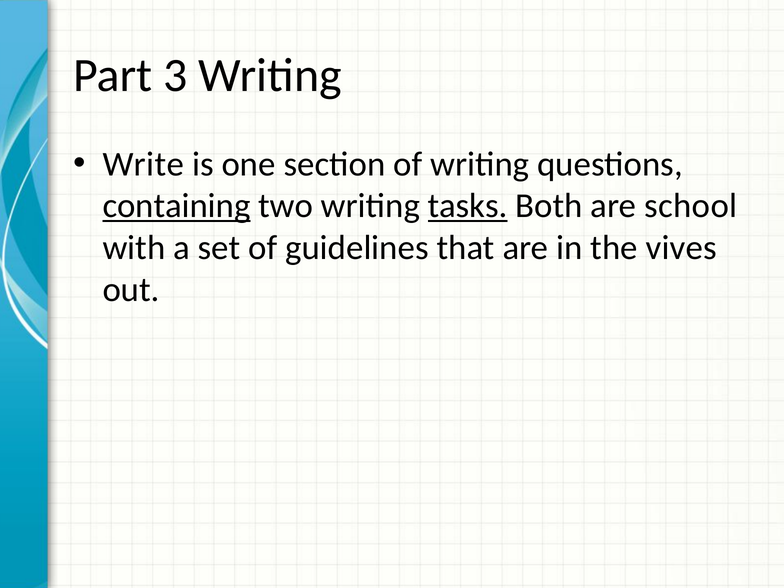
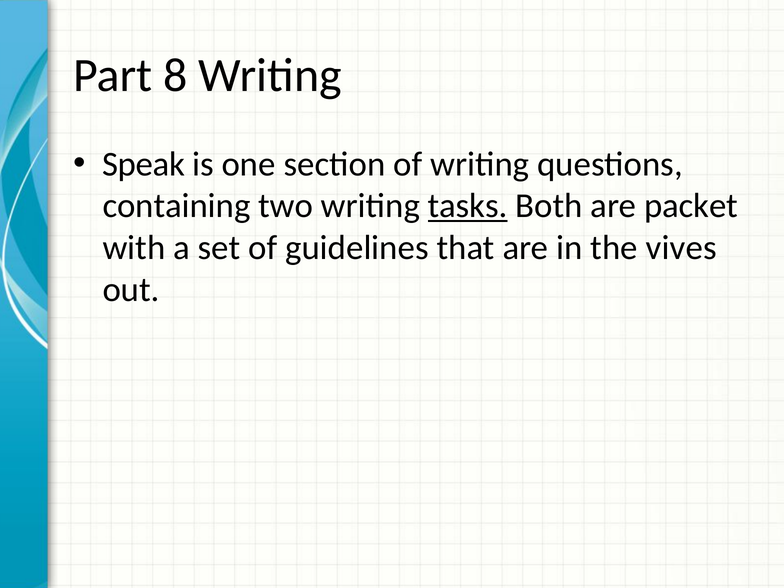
3: 3 -> 8
Write: Write -> Speak
containing underline: present -> none
school: school -> packet
